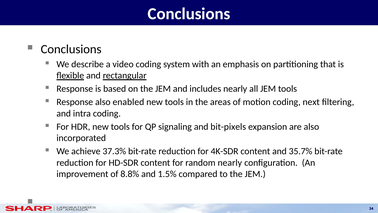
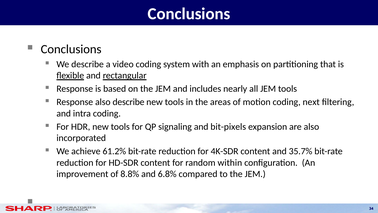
also enabled: enabled -> describe
37.3%: 37.3% -> 61.2%
random nearly: nearly -> within
1.5%: 1.5% -> 6.8%
